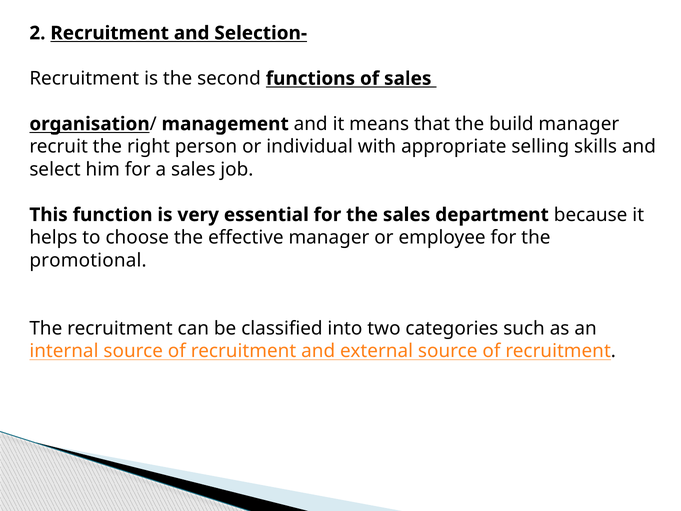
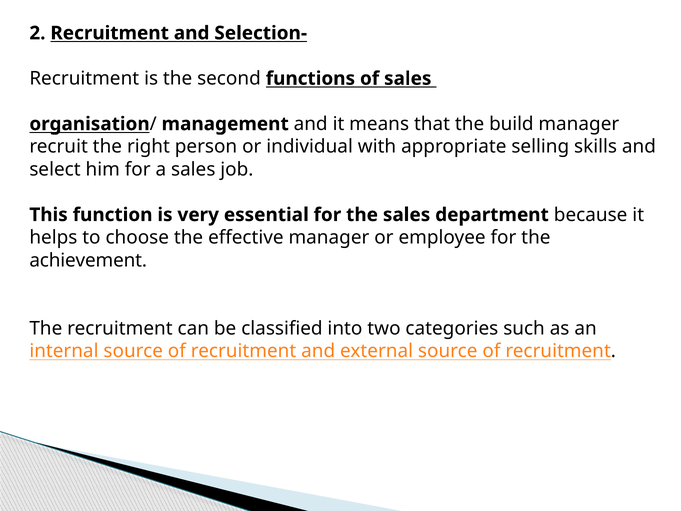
promotional: promotional -> achievement
